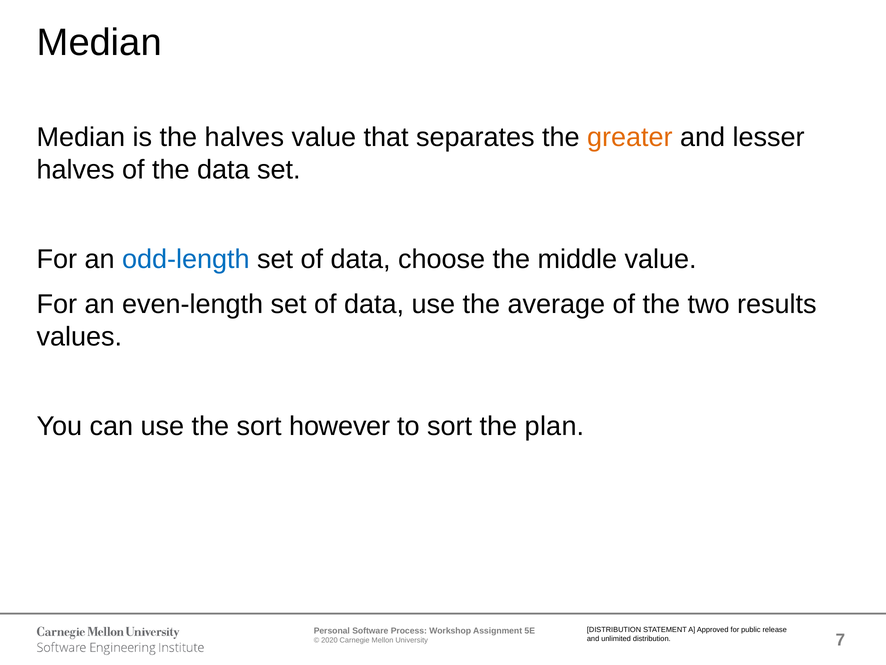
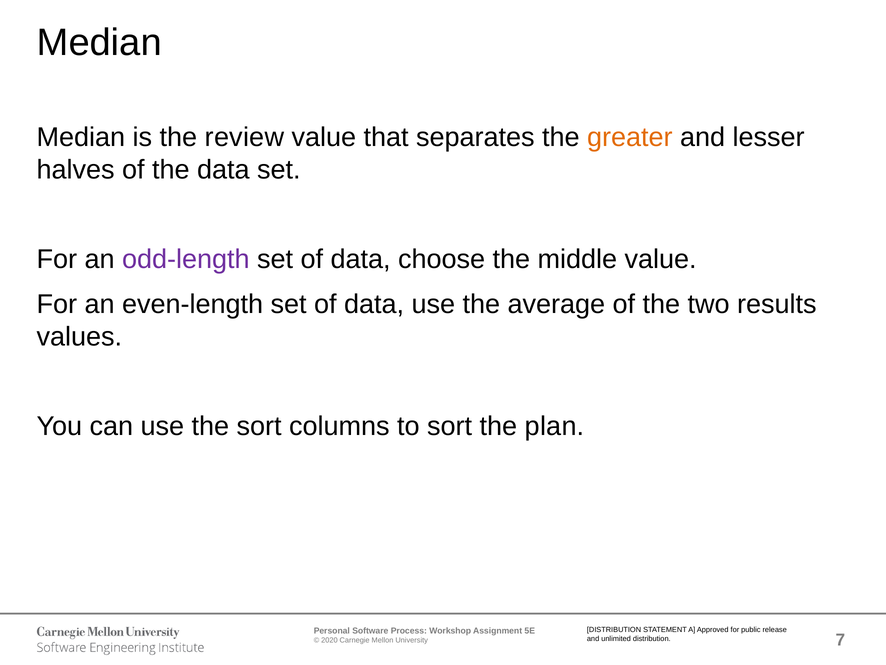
the halves: halves -> review
odd-length colour: blue -> purple
however: however -> columns
